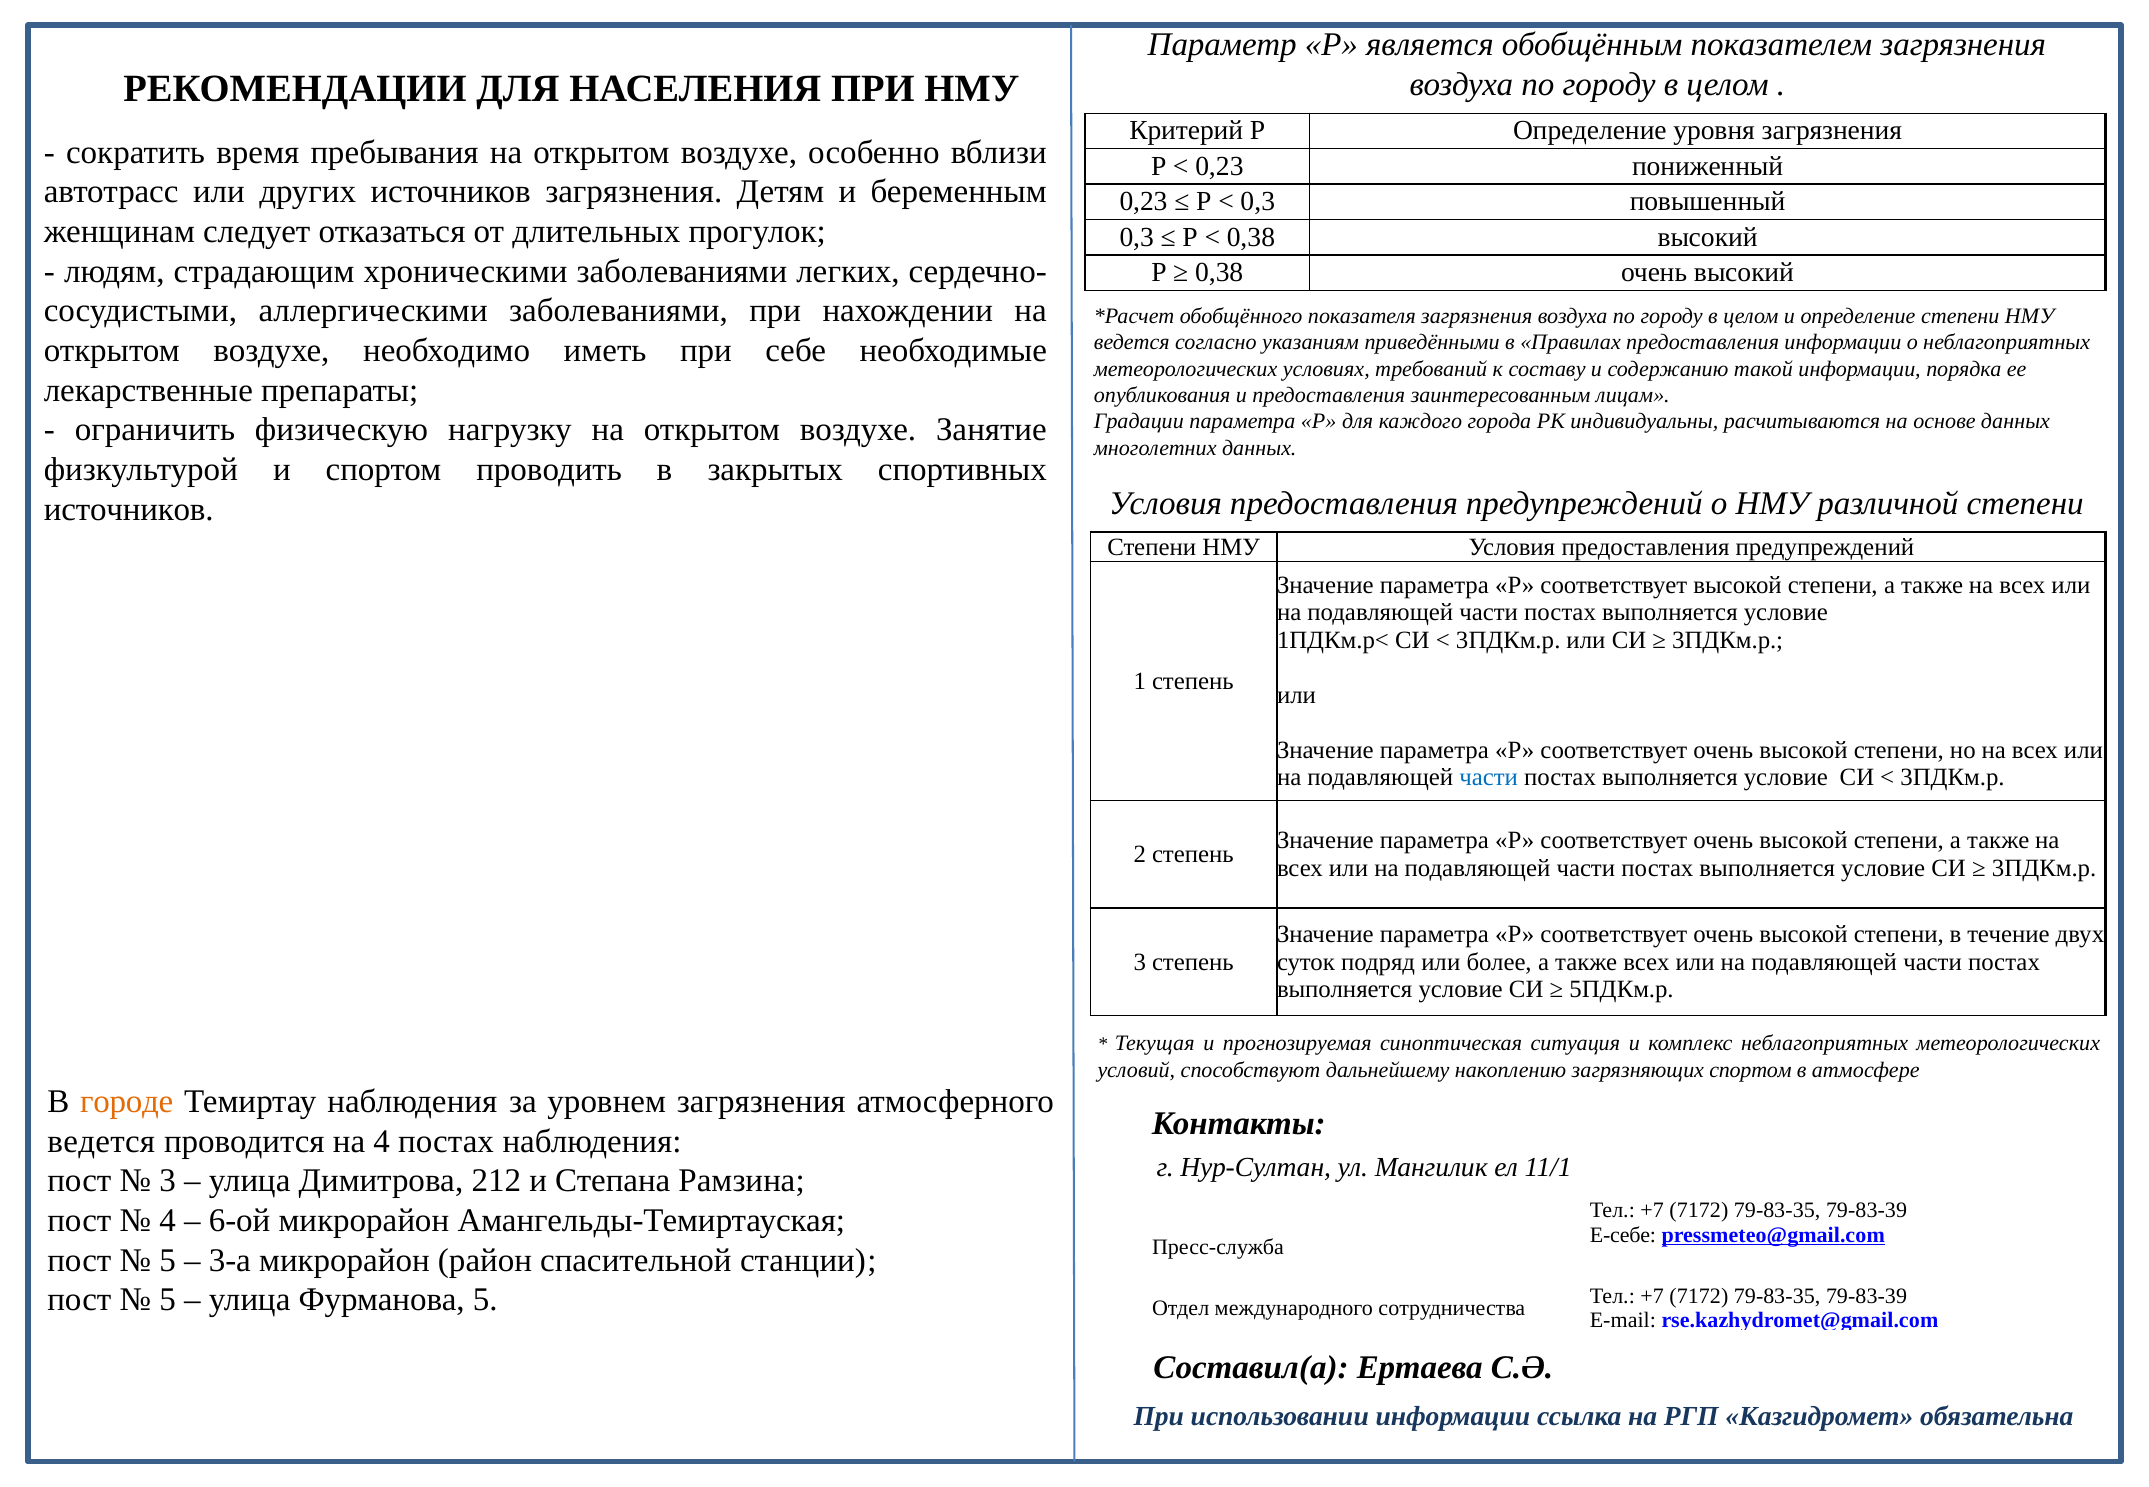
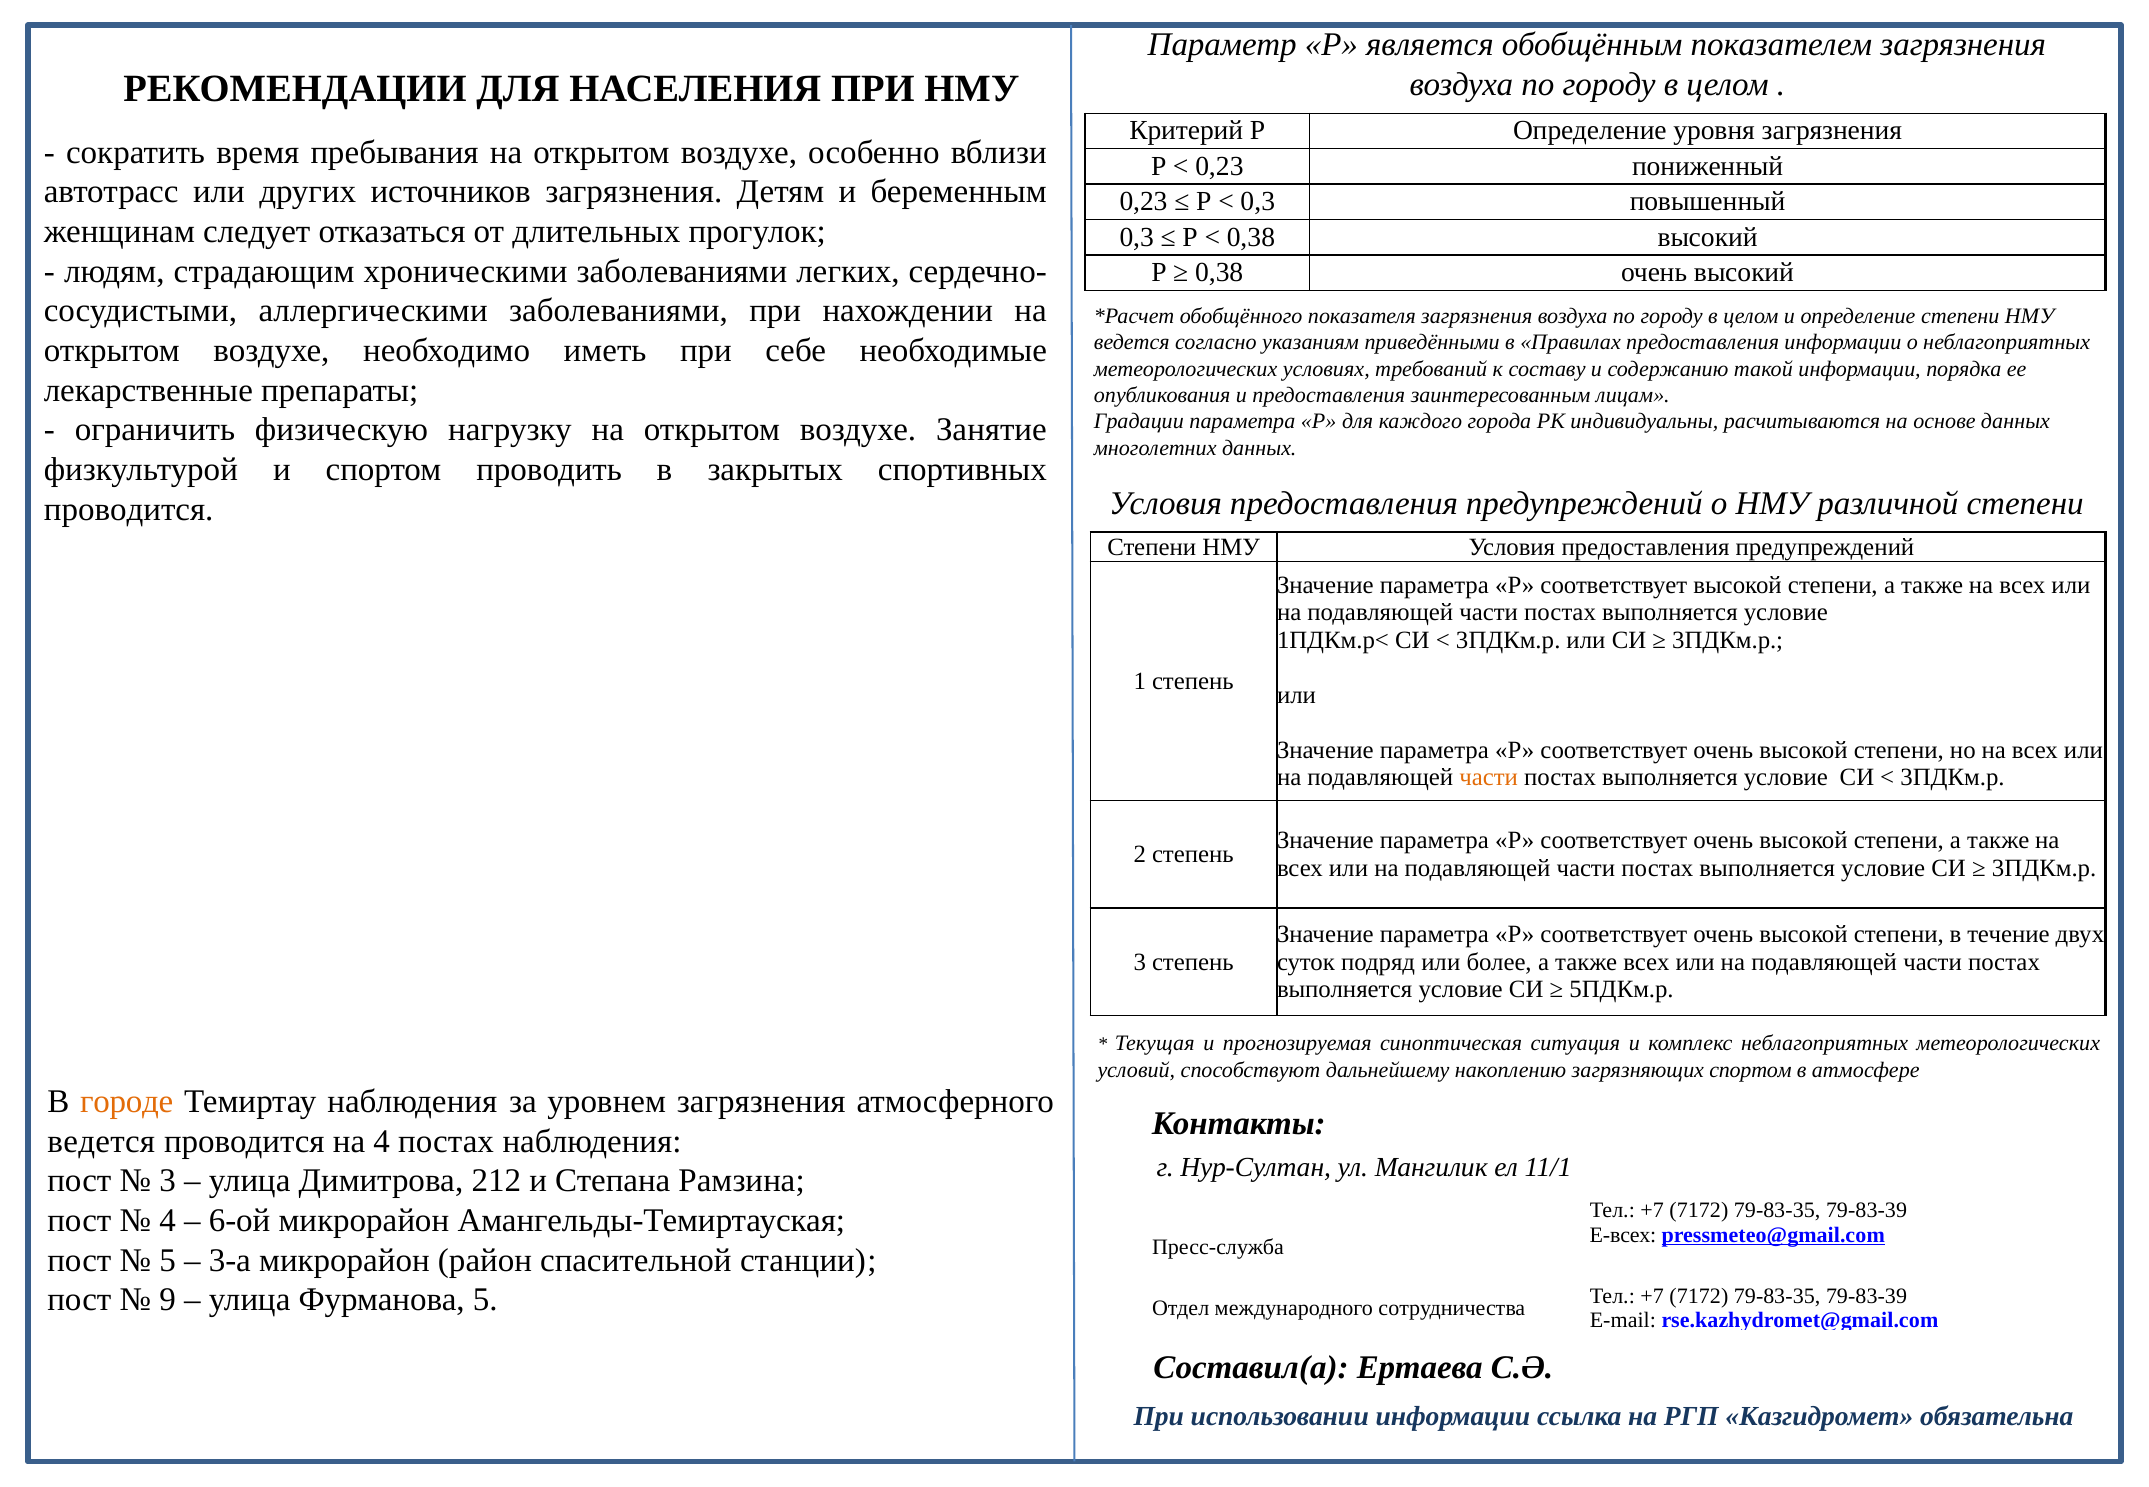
источников at (129, 509): источников -> проводится
части at (1489, 778) colour: blue -> orange
E-себе: E-себе -> E-всех
5 at (168, 1301): 5 -> 9
